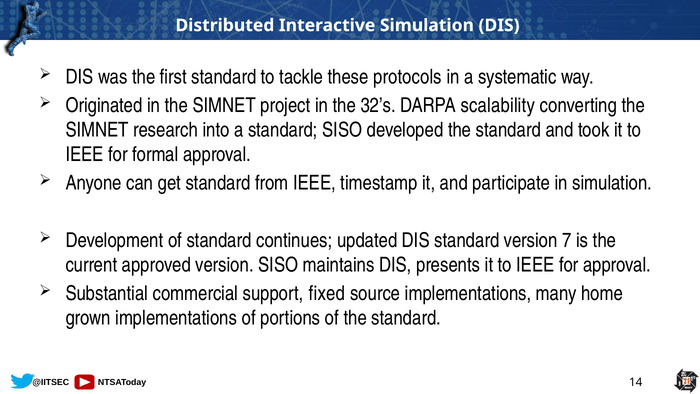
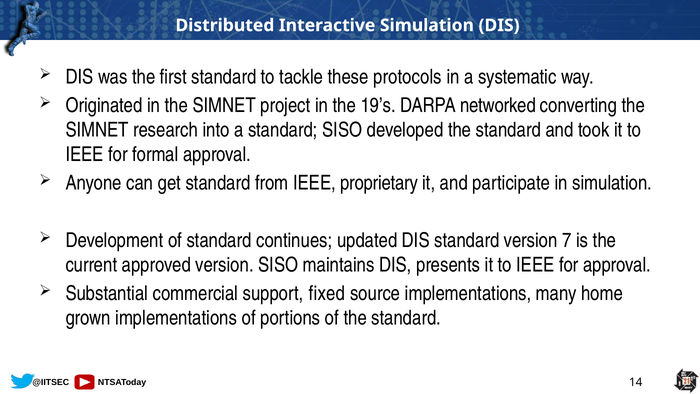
32’s: 32’s -> 19’s
scalability: scalability -> networked
timestamp: timestamp -> proprietary
